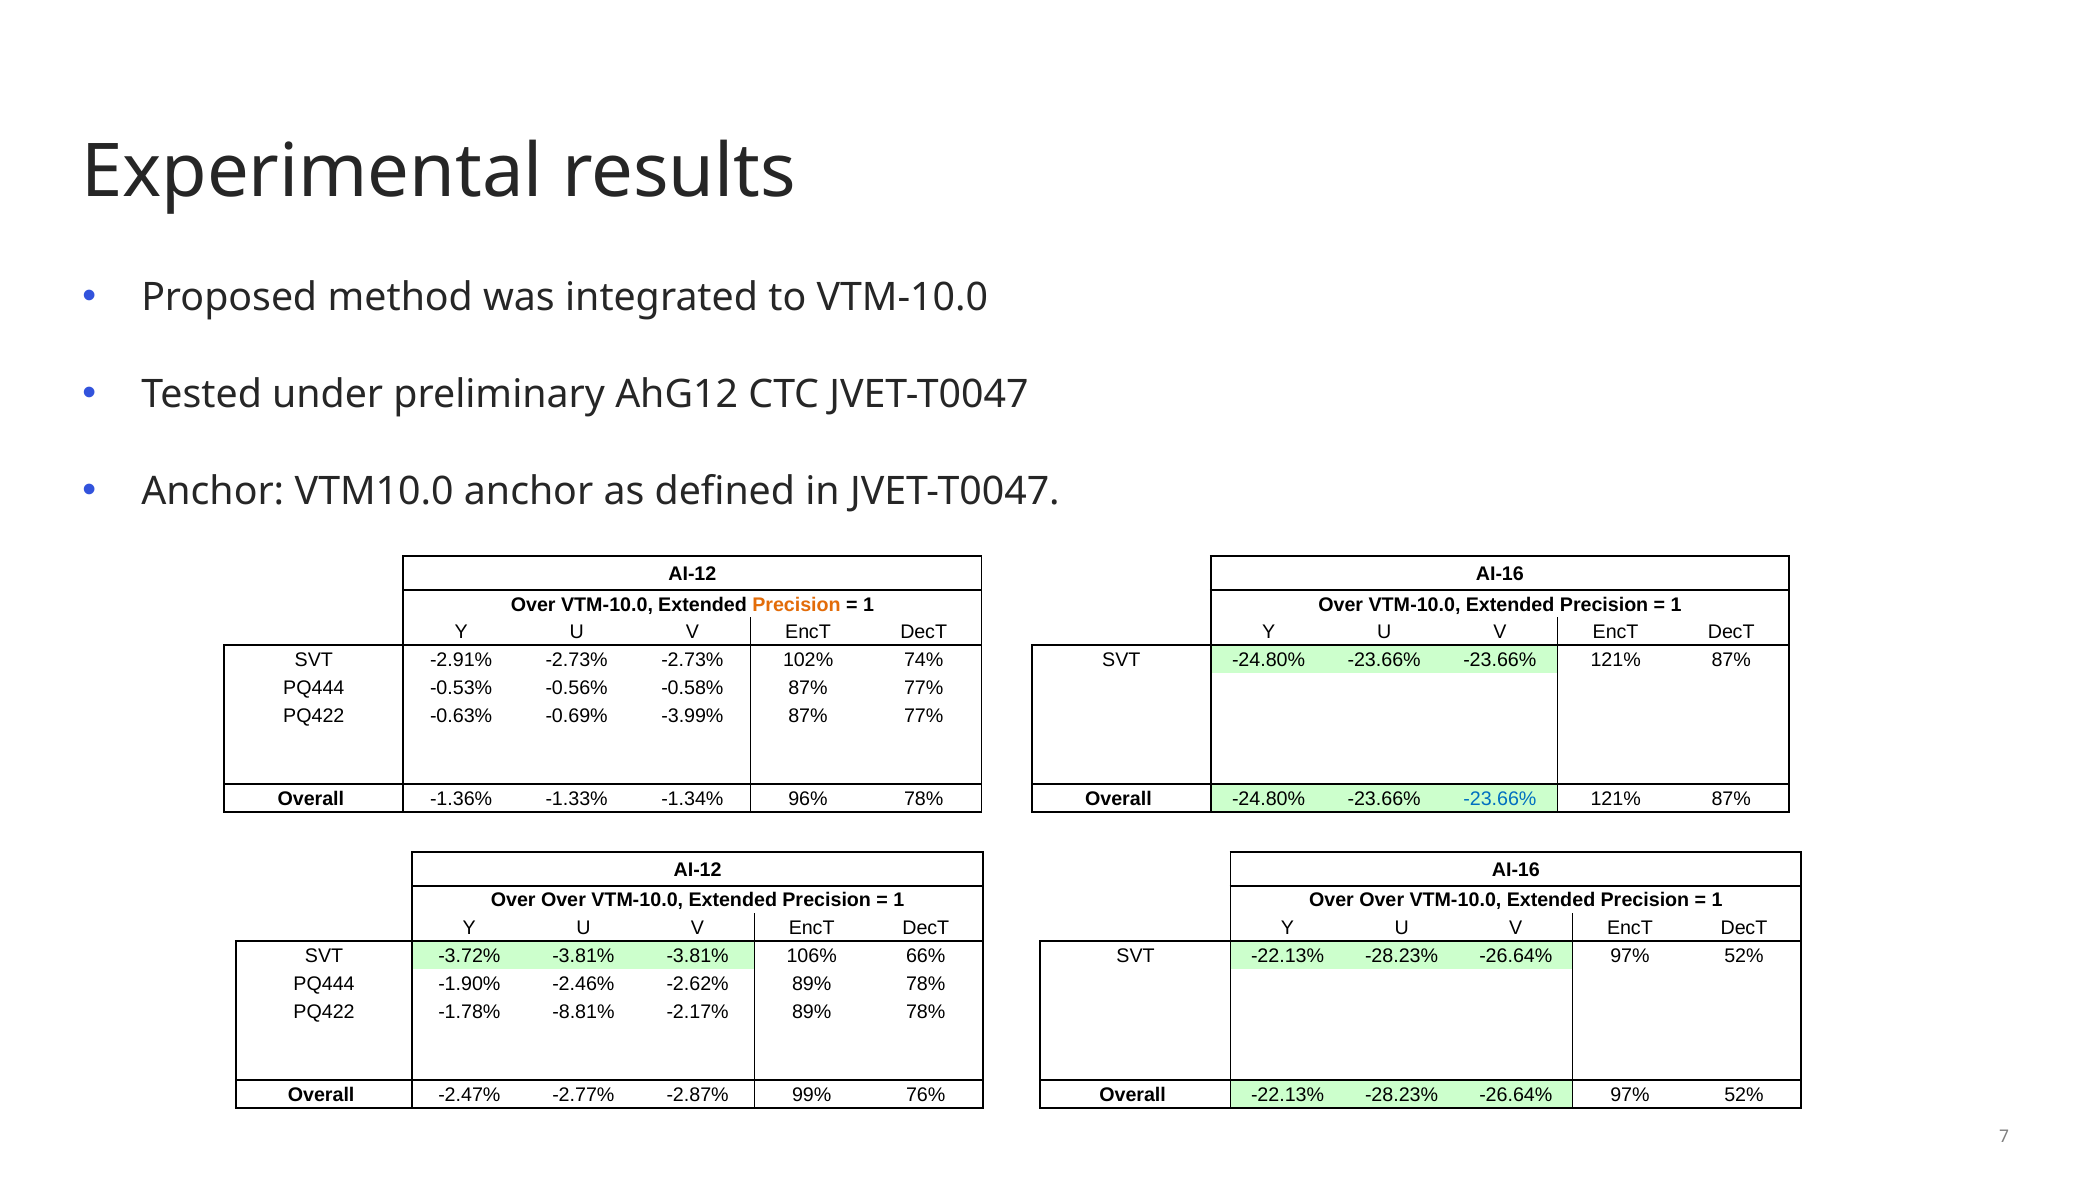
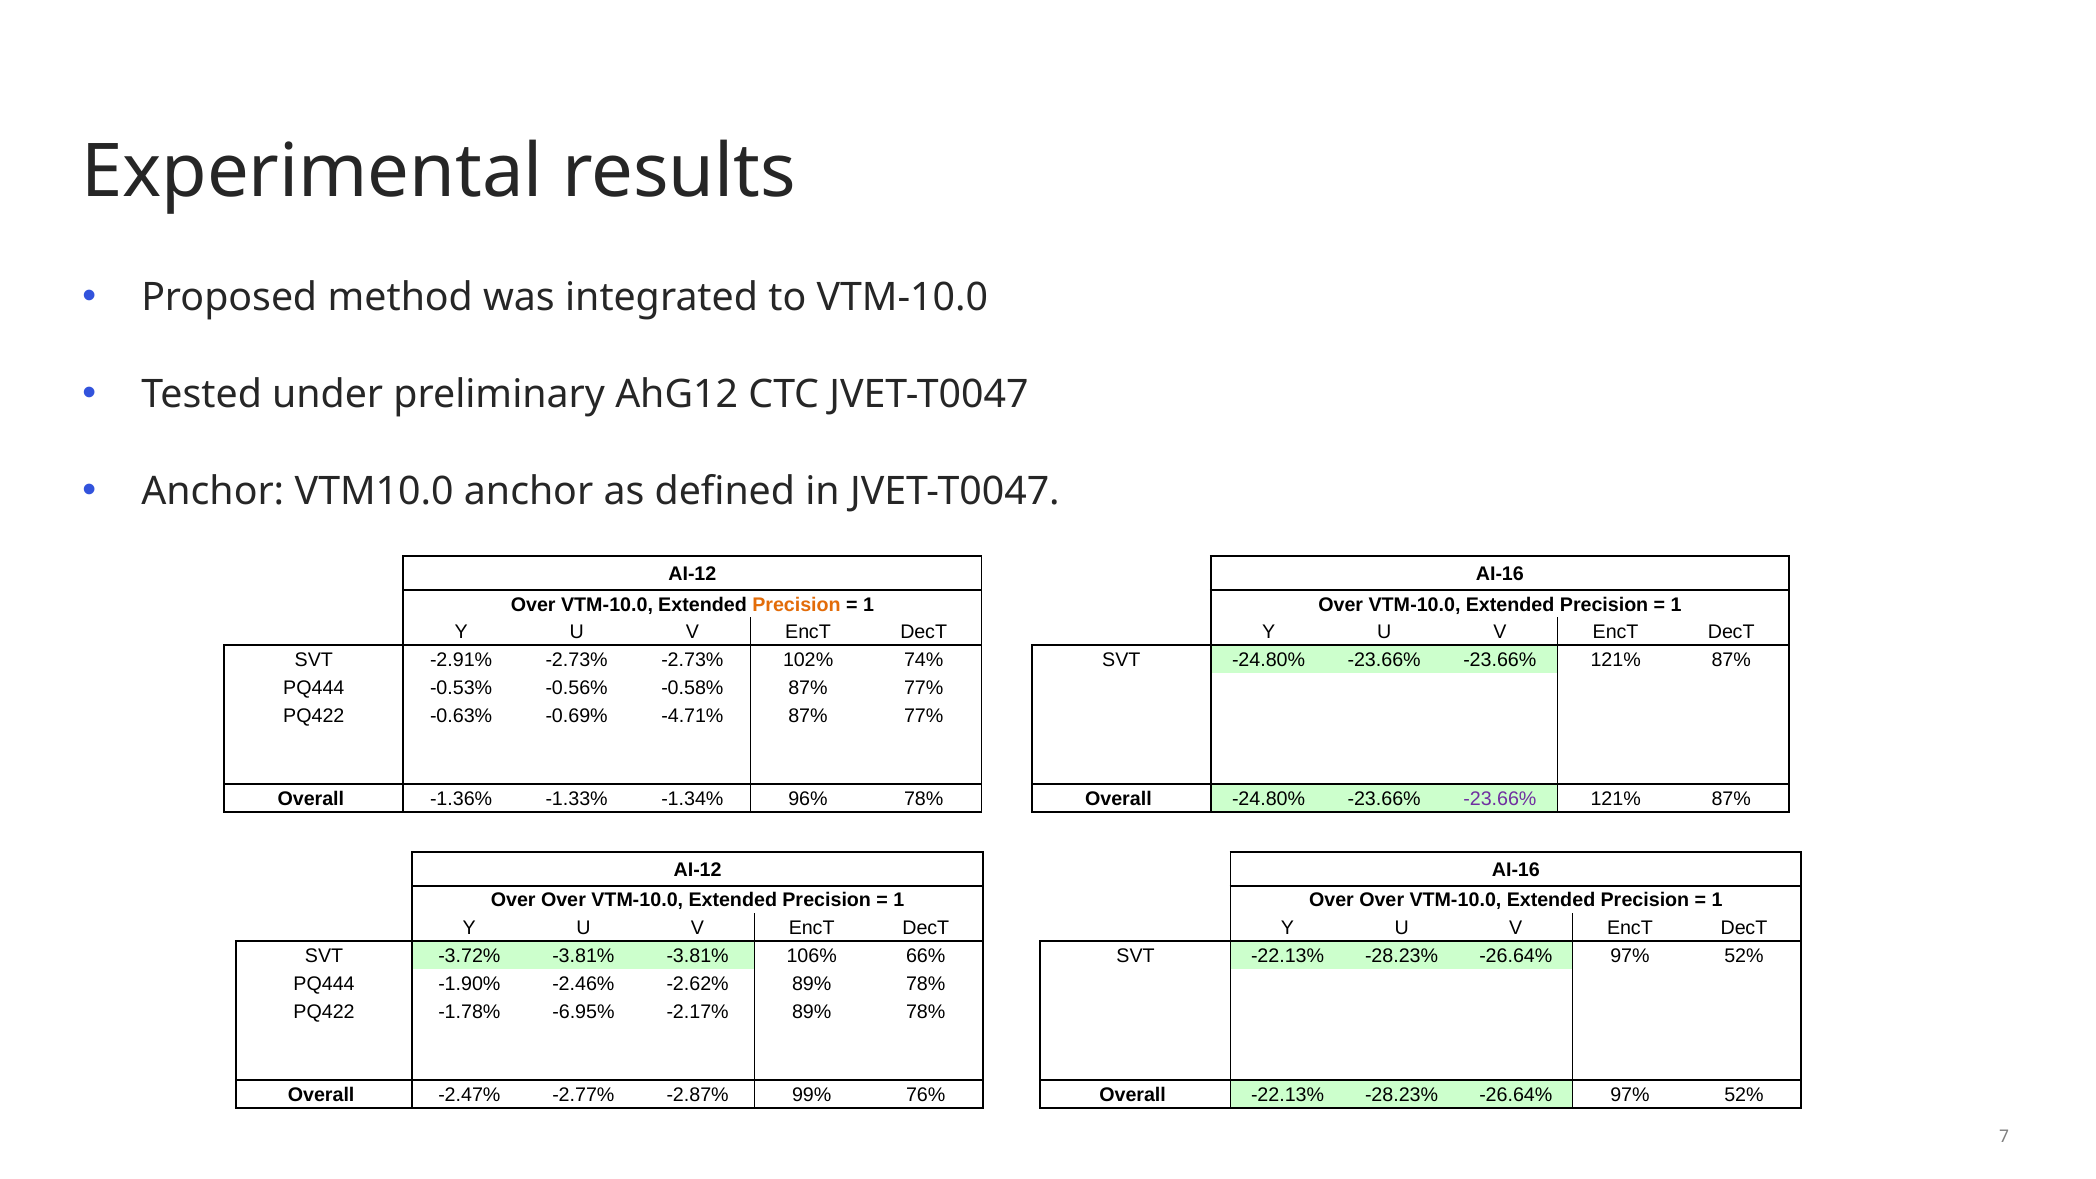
-3.99%: -3.99% -> -4.71%
-23.66% at (1500, 799) colour: blue -> purple
-8.81%: -8.81% -> -6.95%
